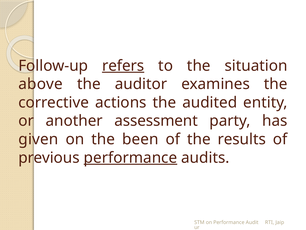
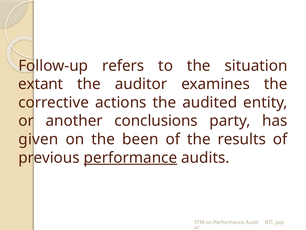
refers underline: present -> none
above: above -> extant
assessment: assessment -> conclusions
